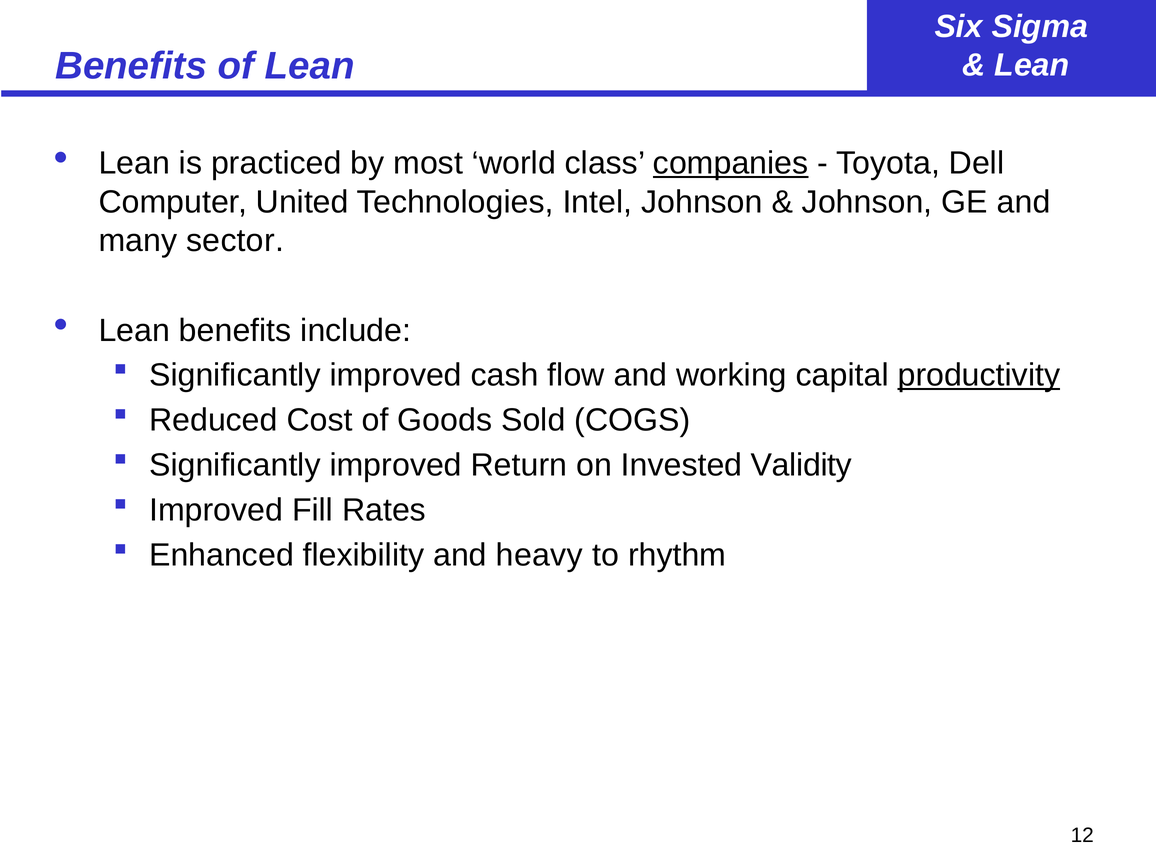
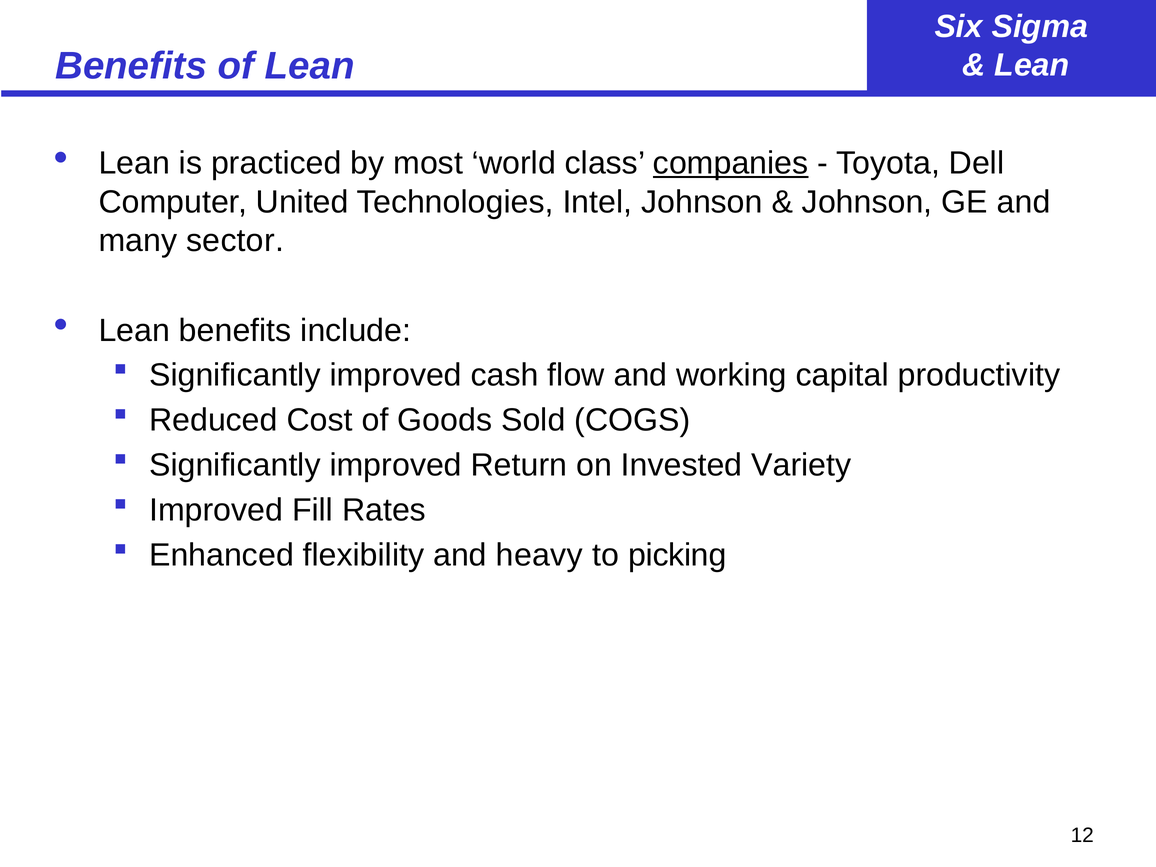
productivity underline: present -> none
Validity: Validity -> Variety
rhythm: rhythm -> picking
